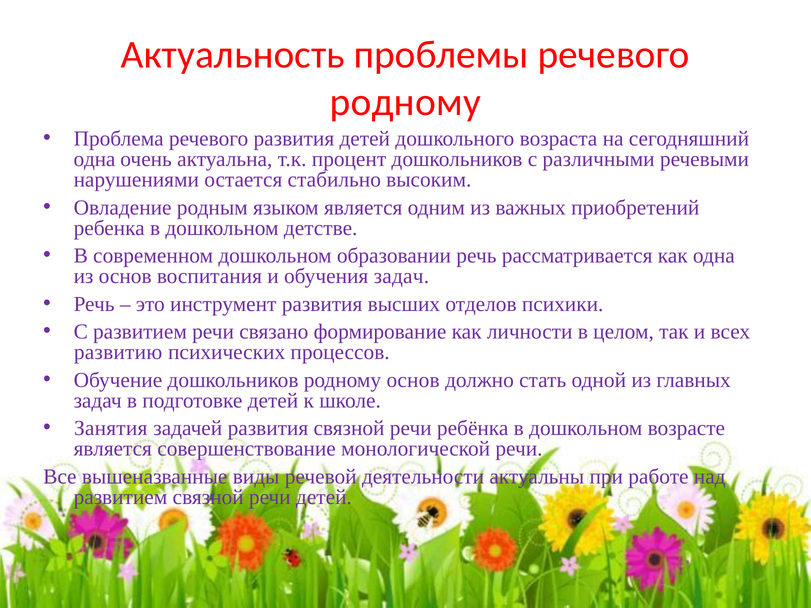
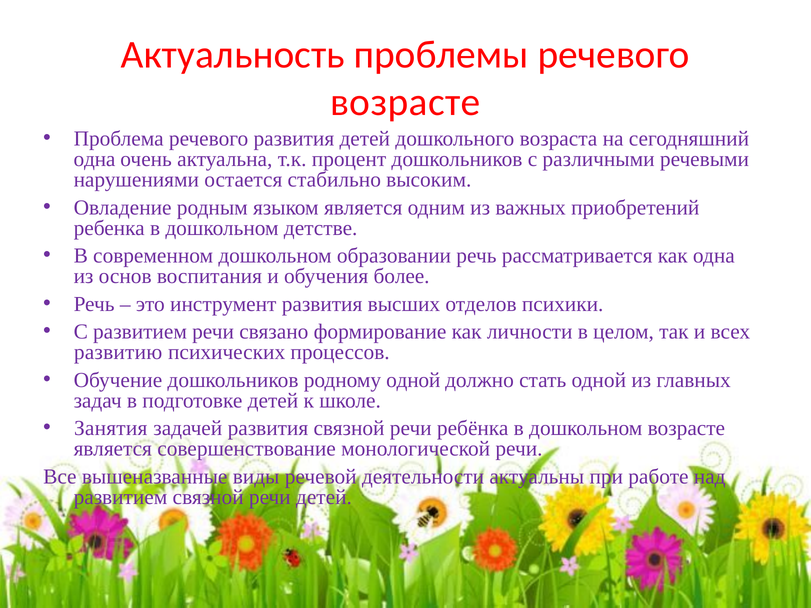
родному at (405, 102): родному -> возрасте
обучения задач: задач -> более
родному основ: основ -> одной
